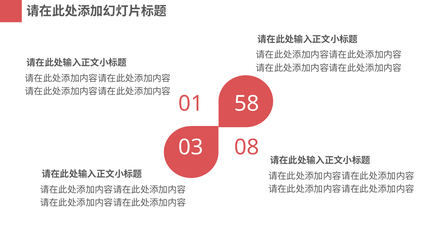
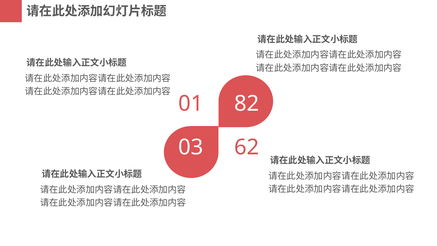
58: 58 -> 82
08: 08 -> 62
